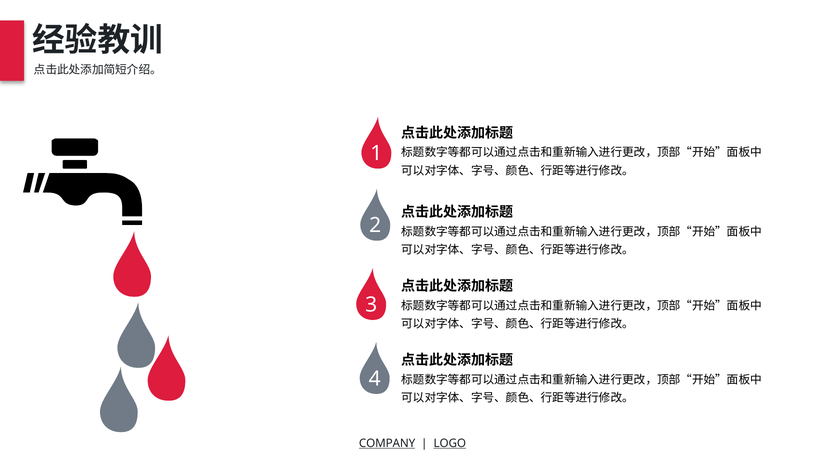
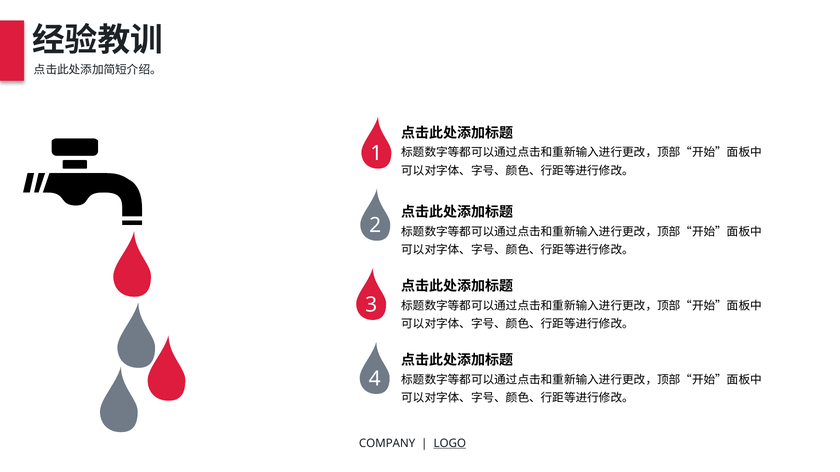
COMPANY underline: present -> none
